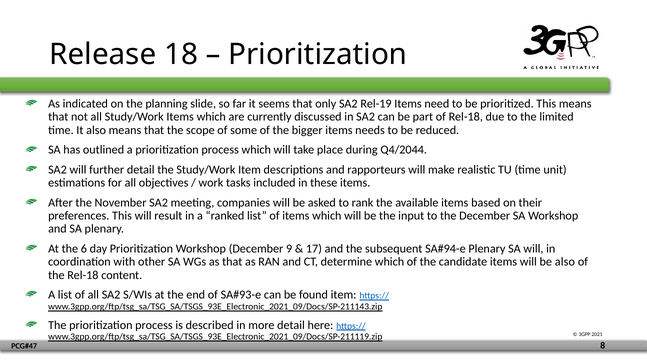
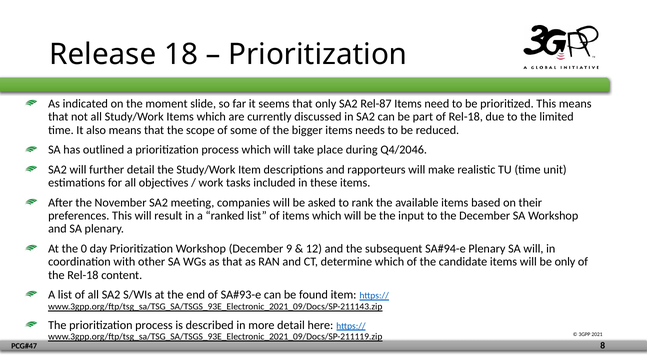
planning: planning -> moment
Rel-19: Rel-19 -> Rel-87
Q4/2044: Q4/2044 -> Q4/2046
6: 6 -> 0
17: 17 -> 12
be also: also -> only
